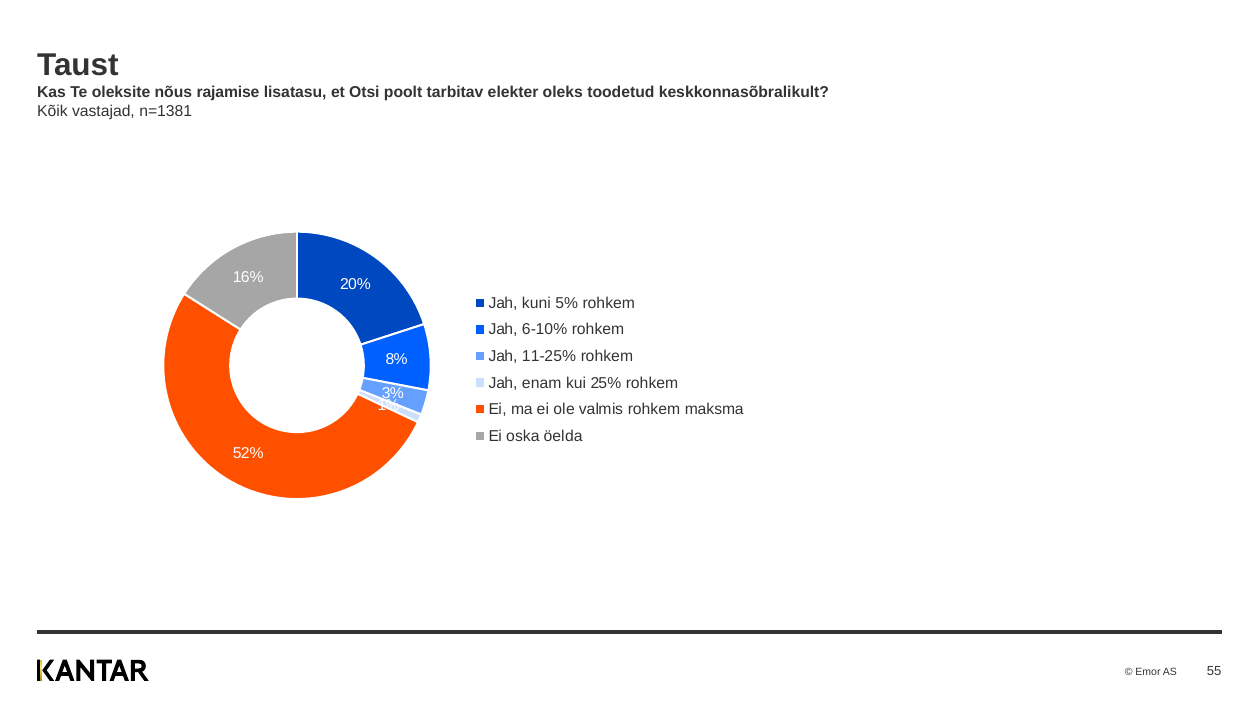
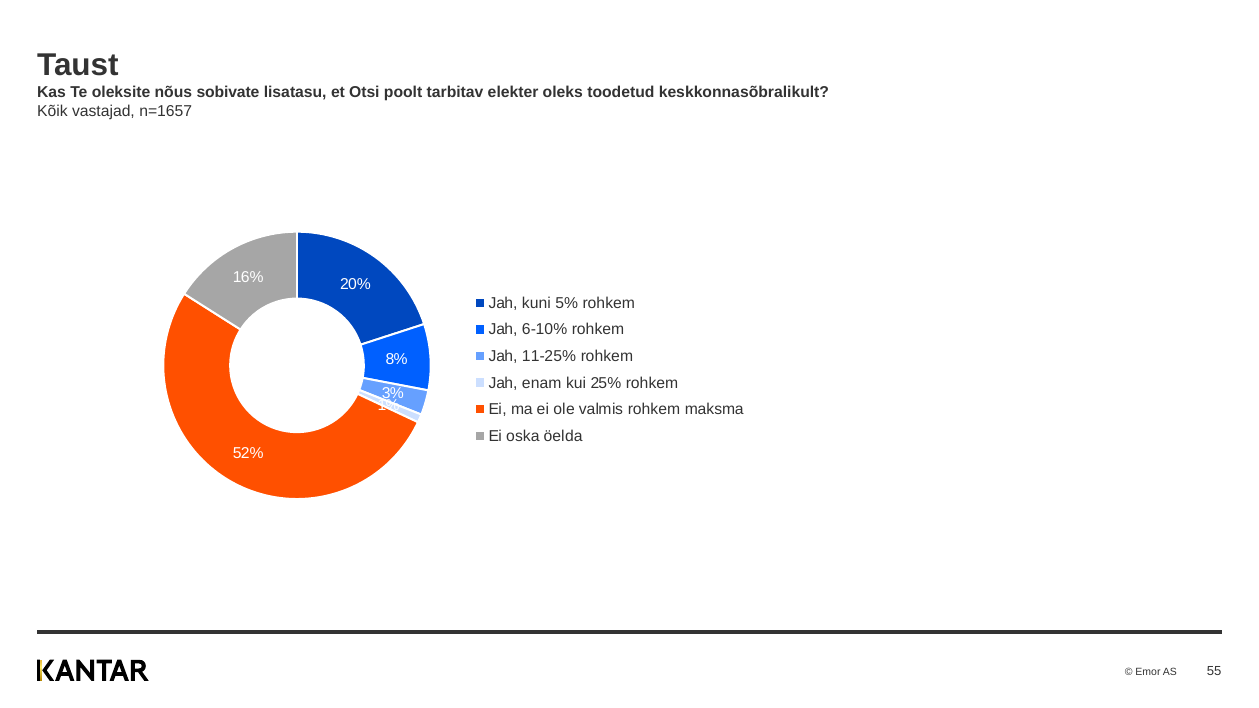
rajamise: rajamise -> sobivate
n=1381: n=1381 -> n=1657
